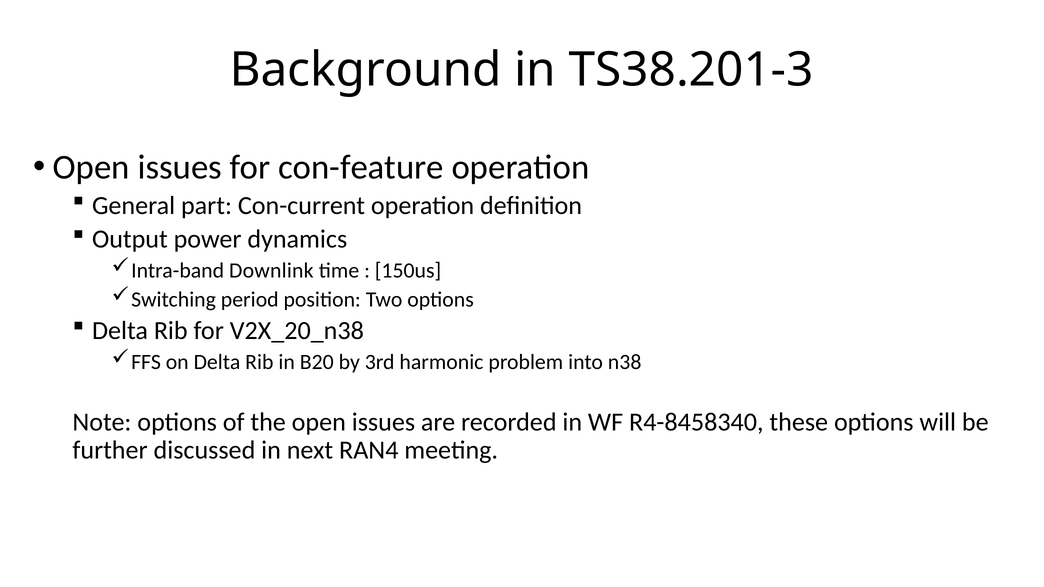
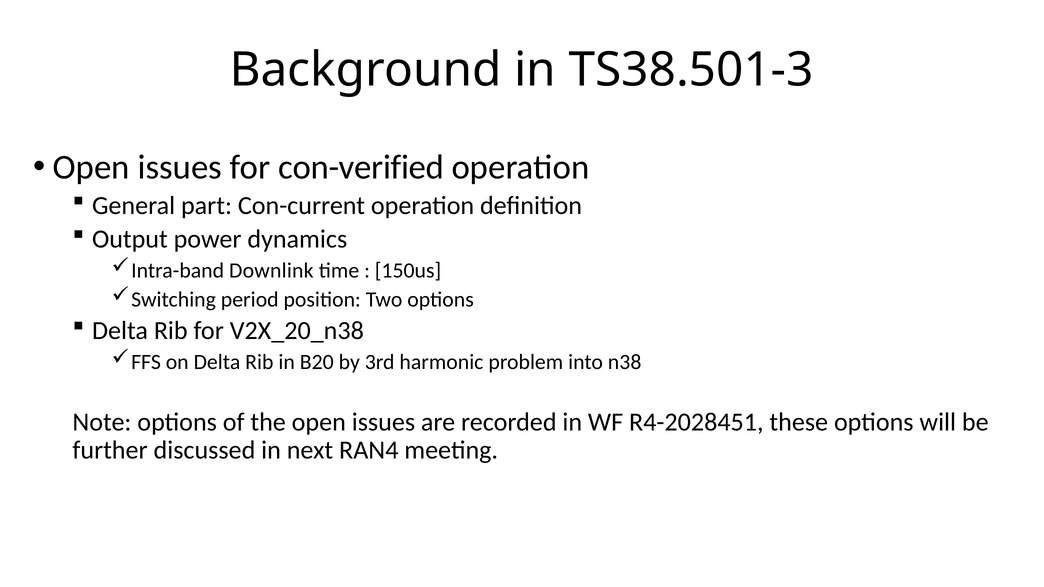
TS38.201-3: TS38.201-3 -> TS38.501-3
con-feature: con-feature -> con-verified
R4-8458340: R4-8458340 -> R4-2028451
